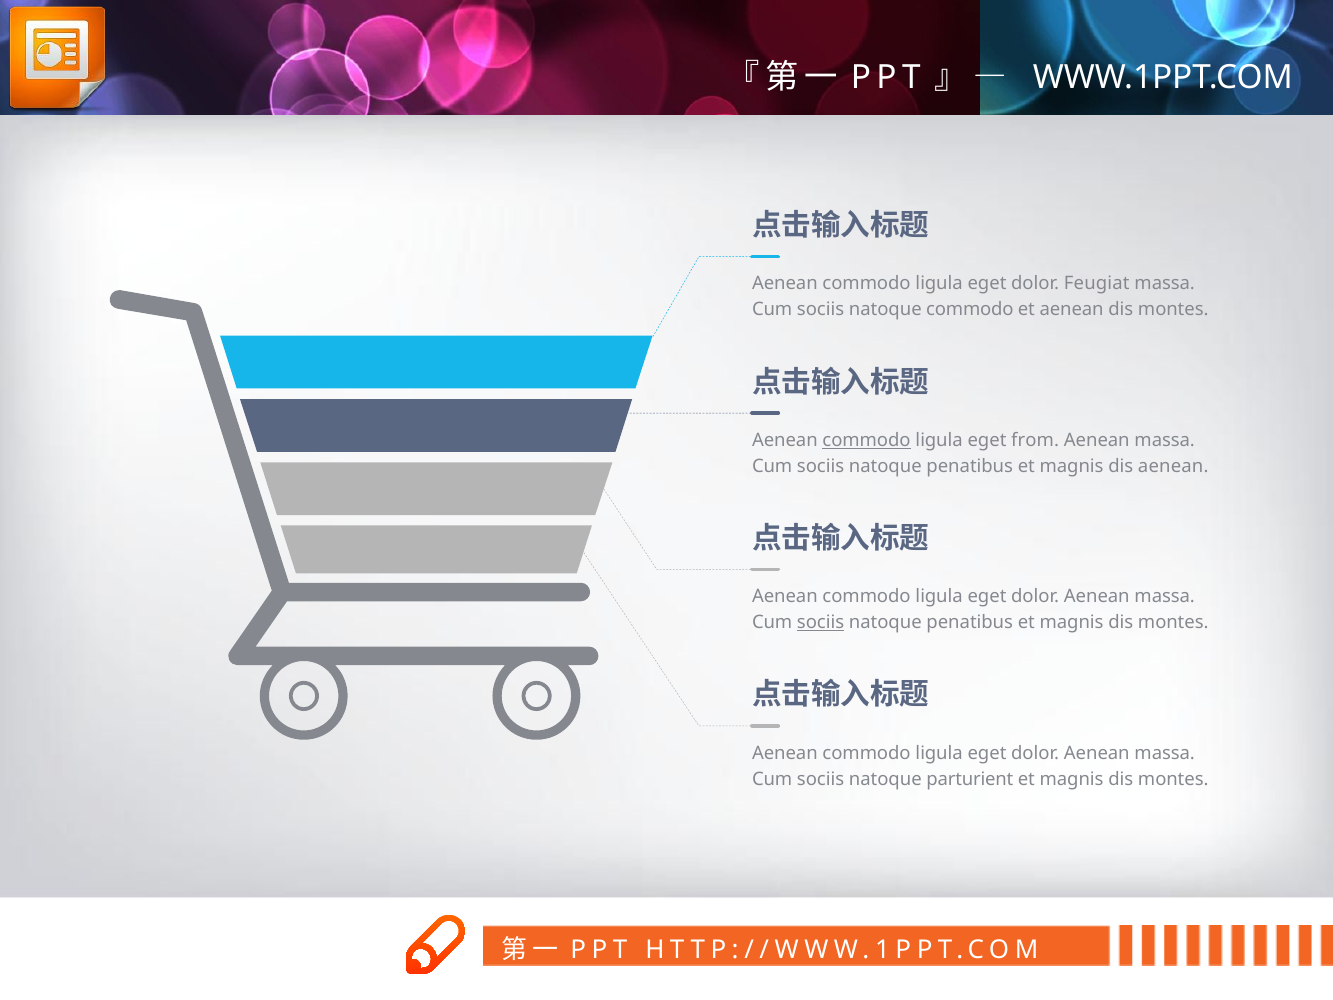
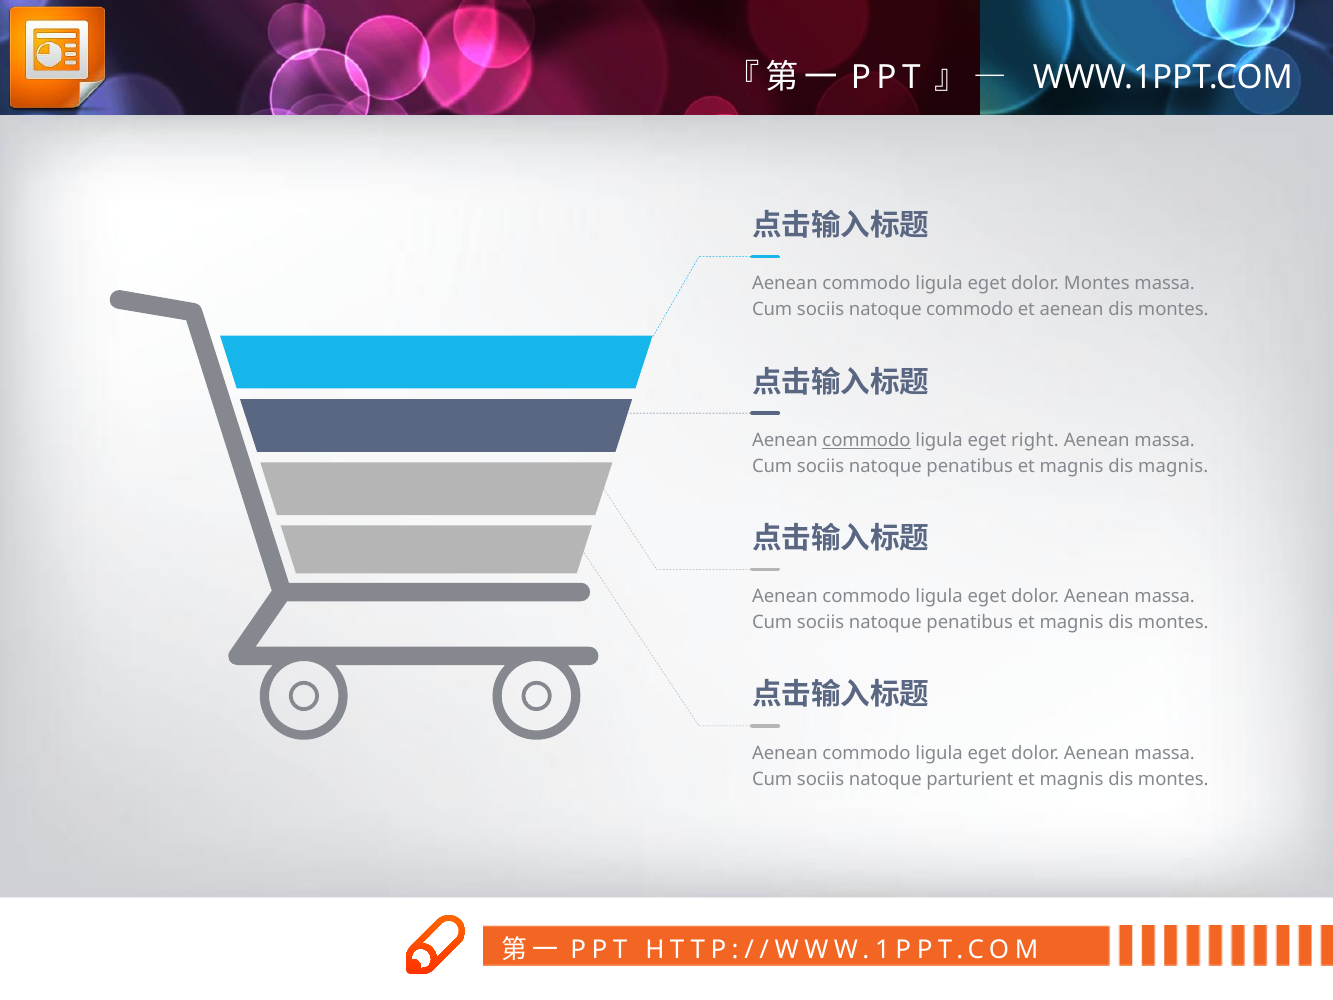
dolor Feugiat: Feugiat -> Montes
from: from -> right
dis aenean: aenean -> magnis
sociis at (821, 622) underline: present -> none
